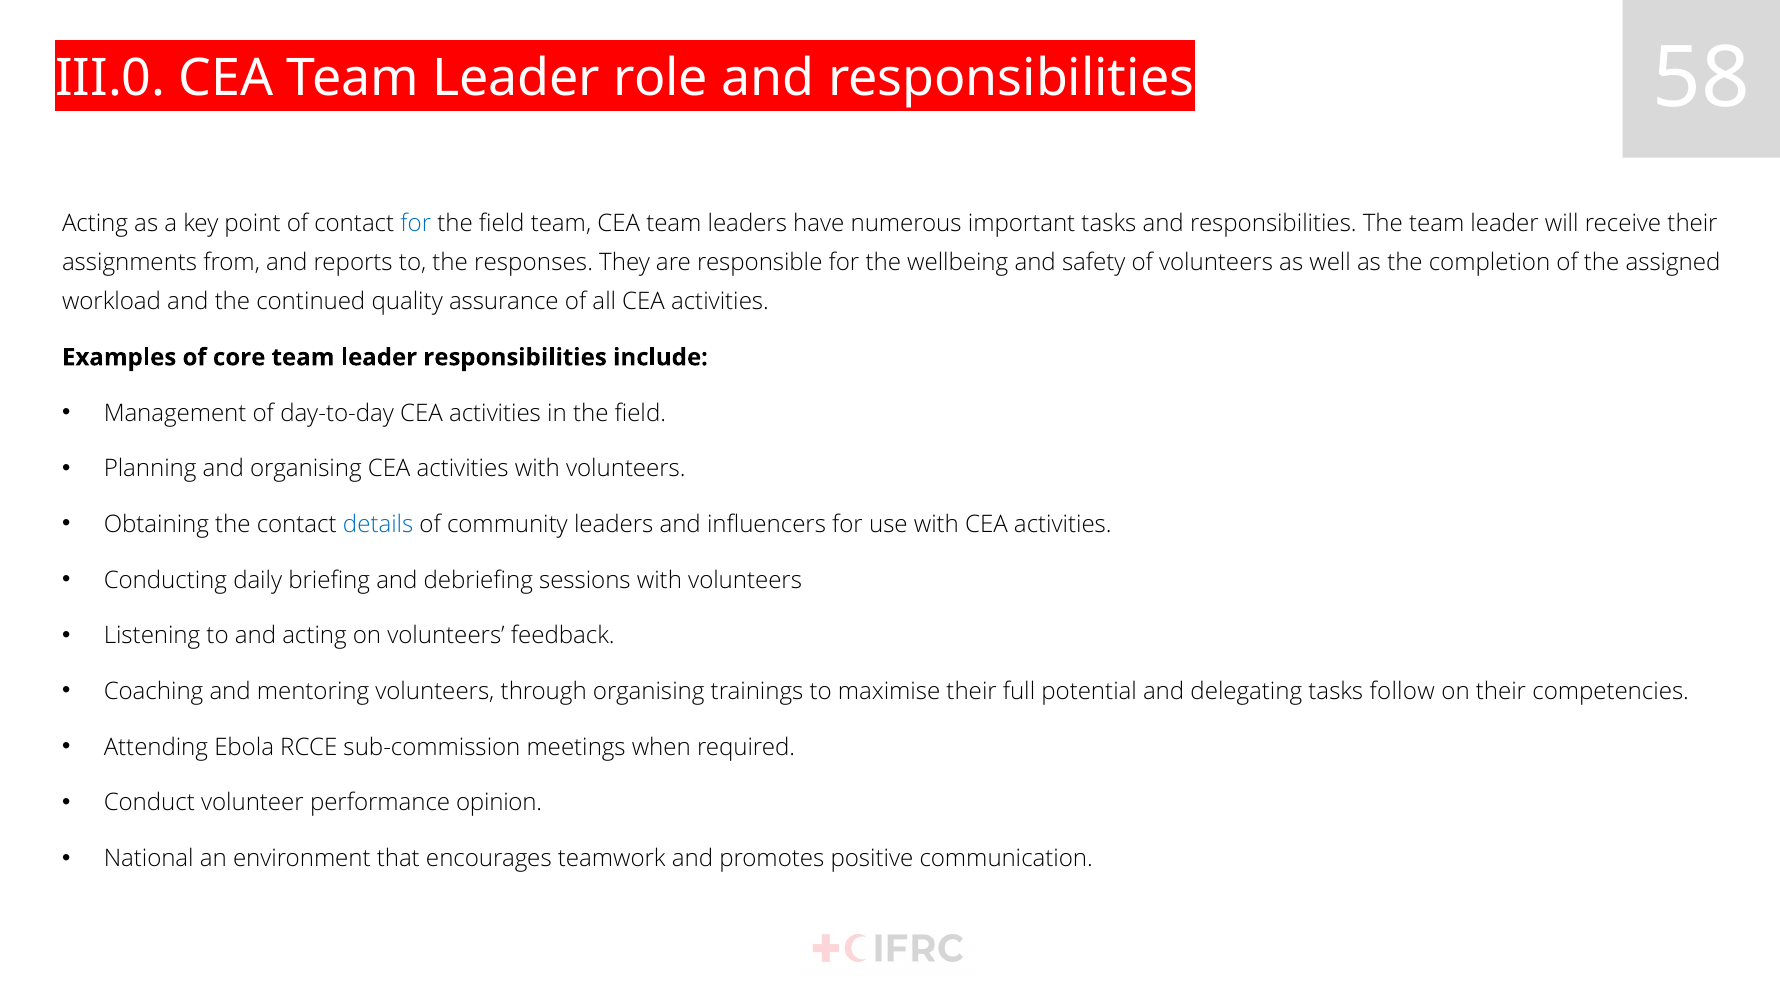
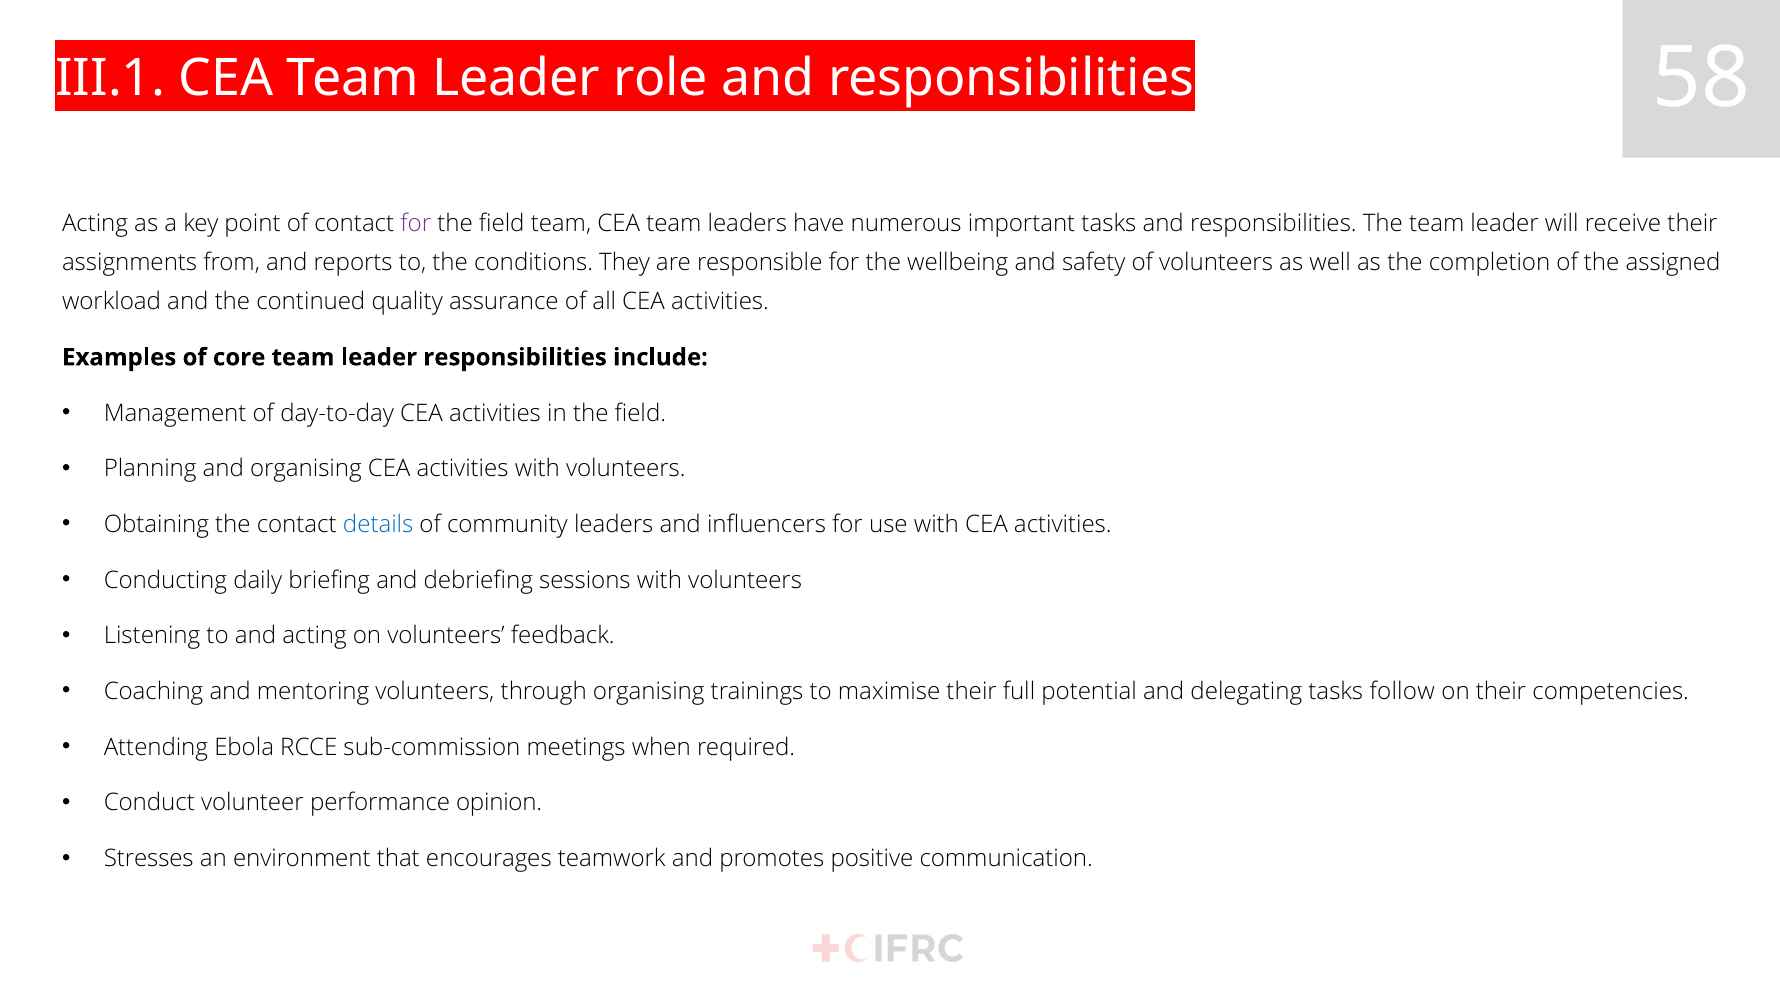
III.0: III.0 -> III.1
for at (416, 224) colour: blue -> purple
responses: responses -> conditions
National: National -> Stresses
